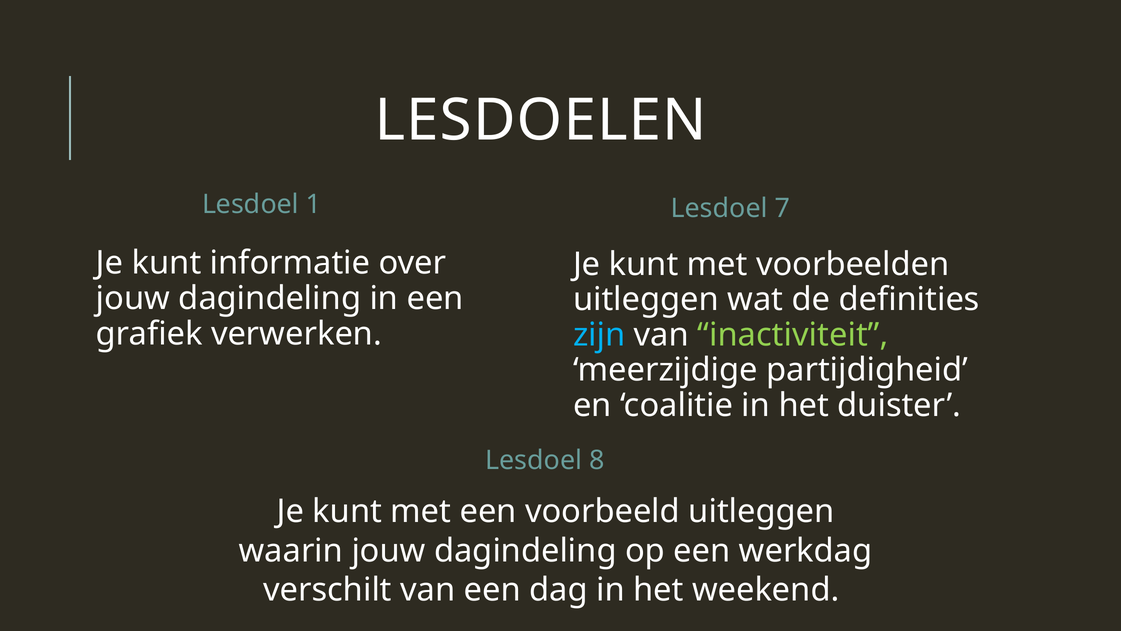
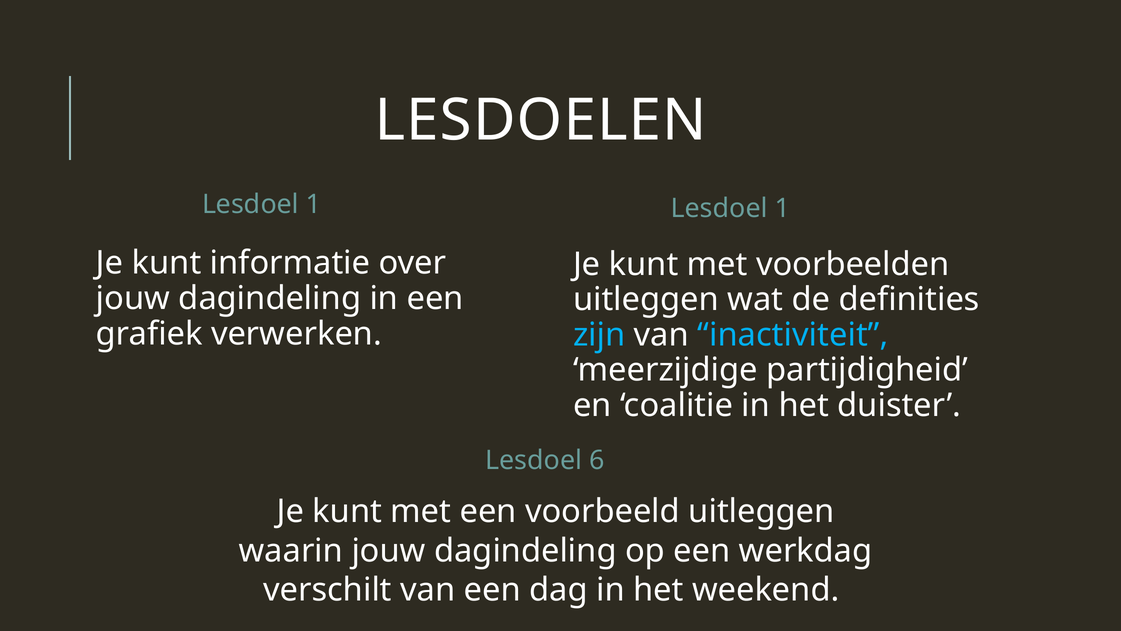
7 at (782, 208): 7 -> 1
inactiviteit colour: light green -> light blue
8: 8 -> 6
